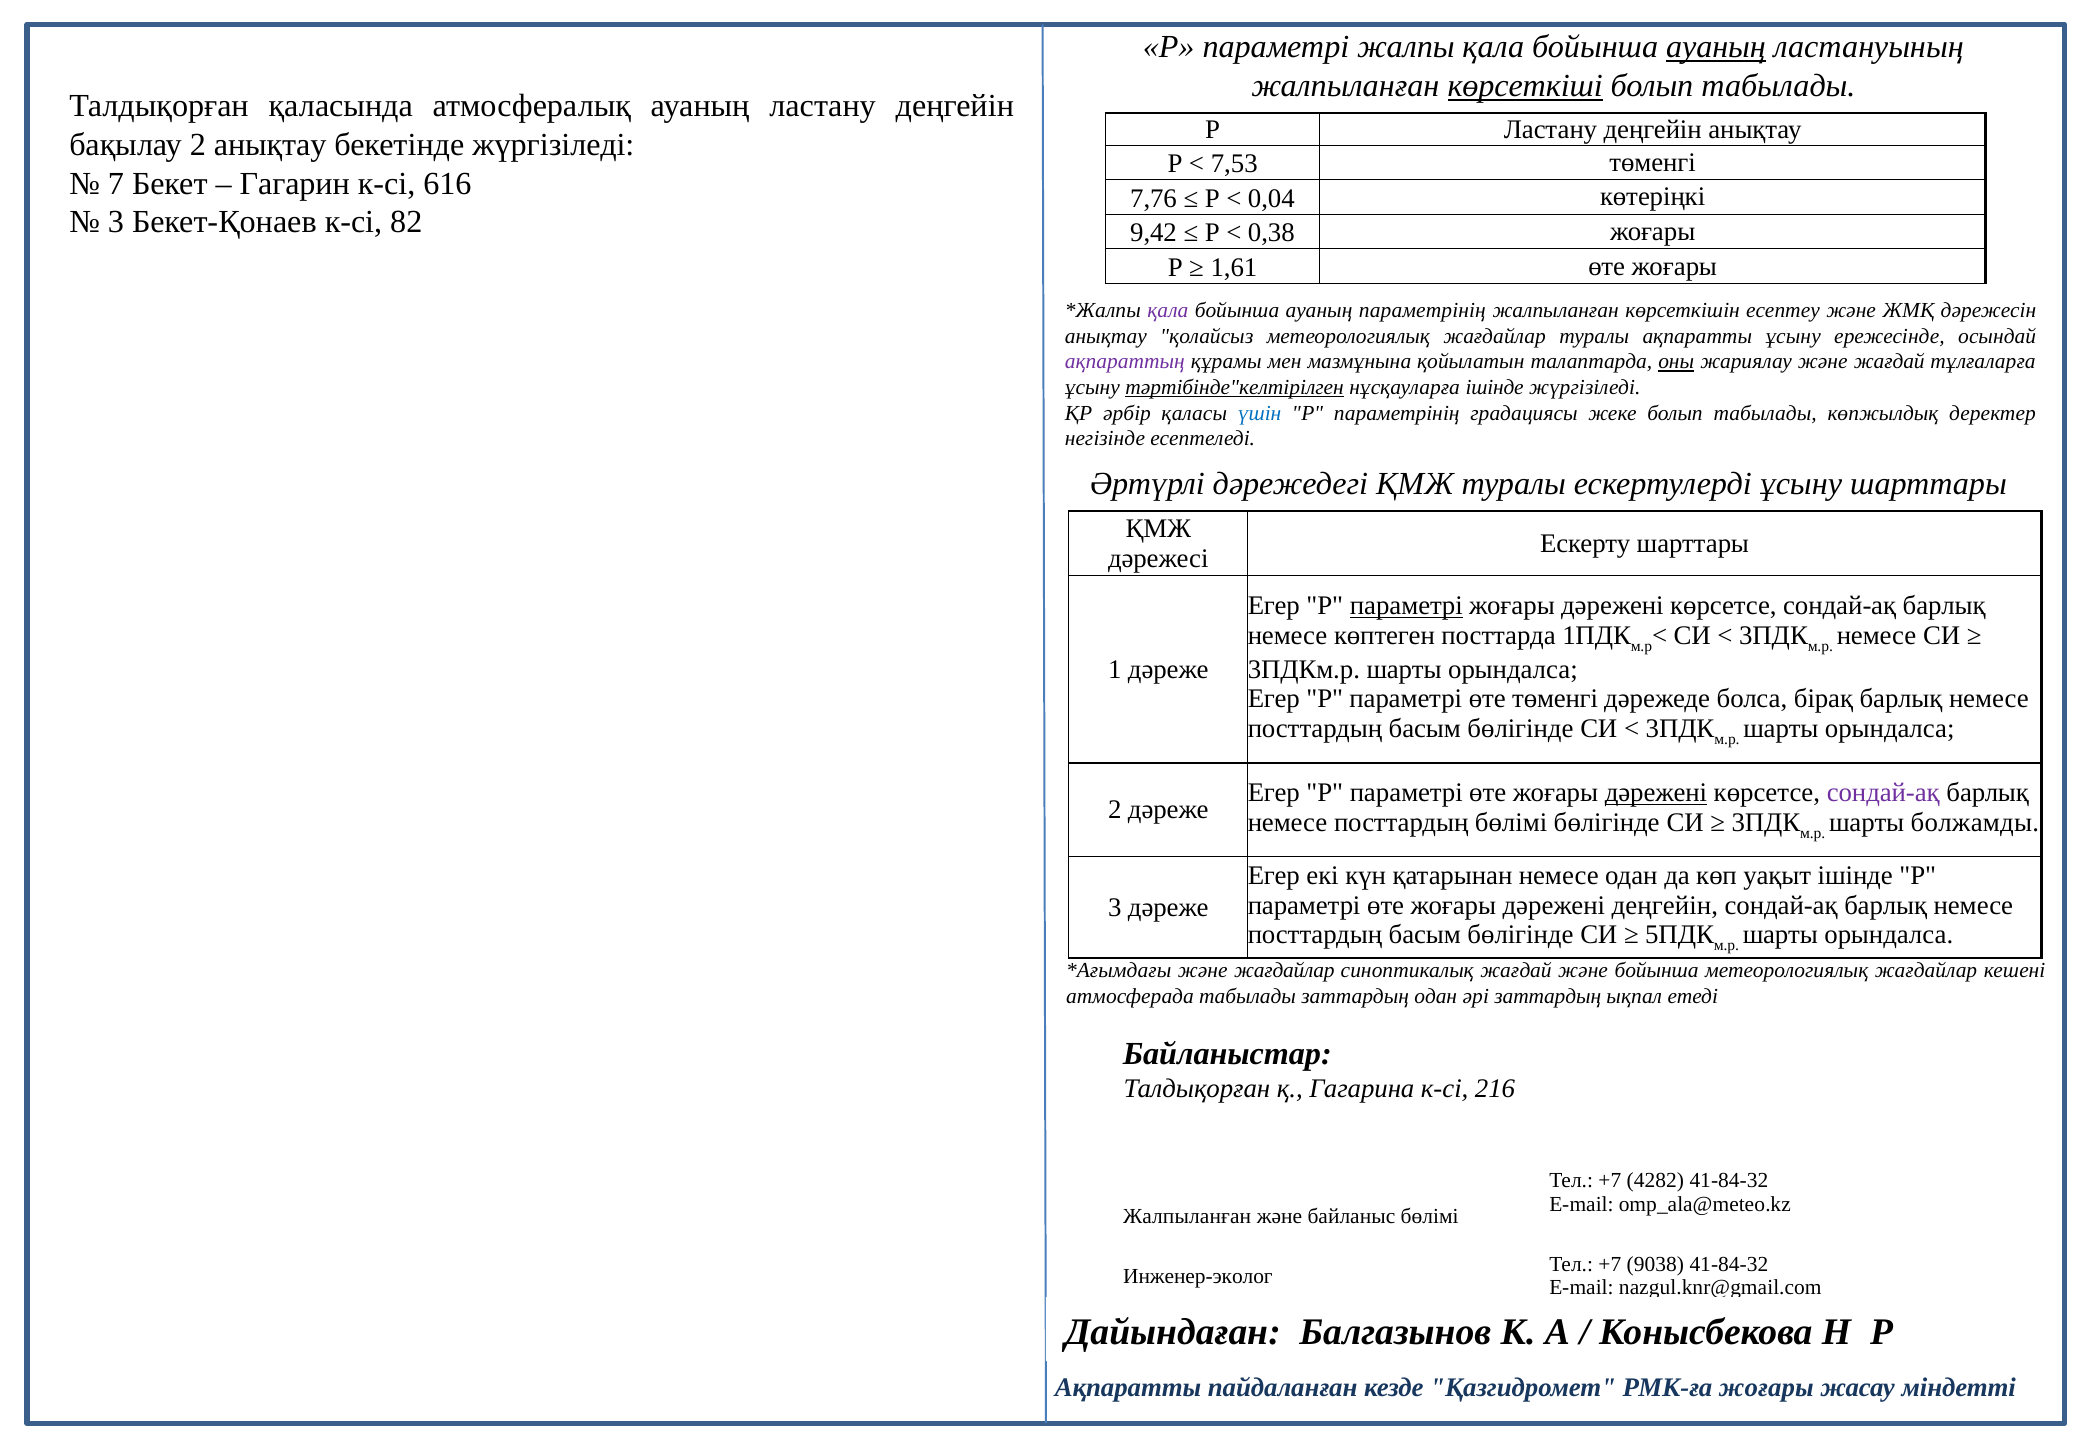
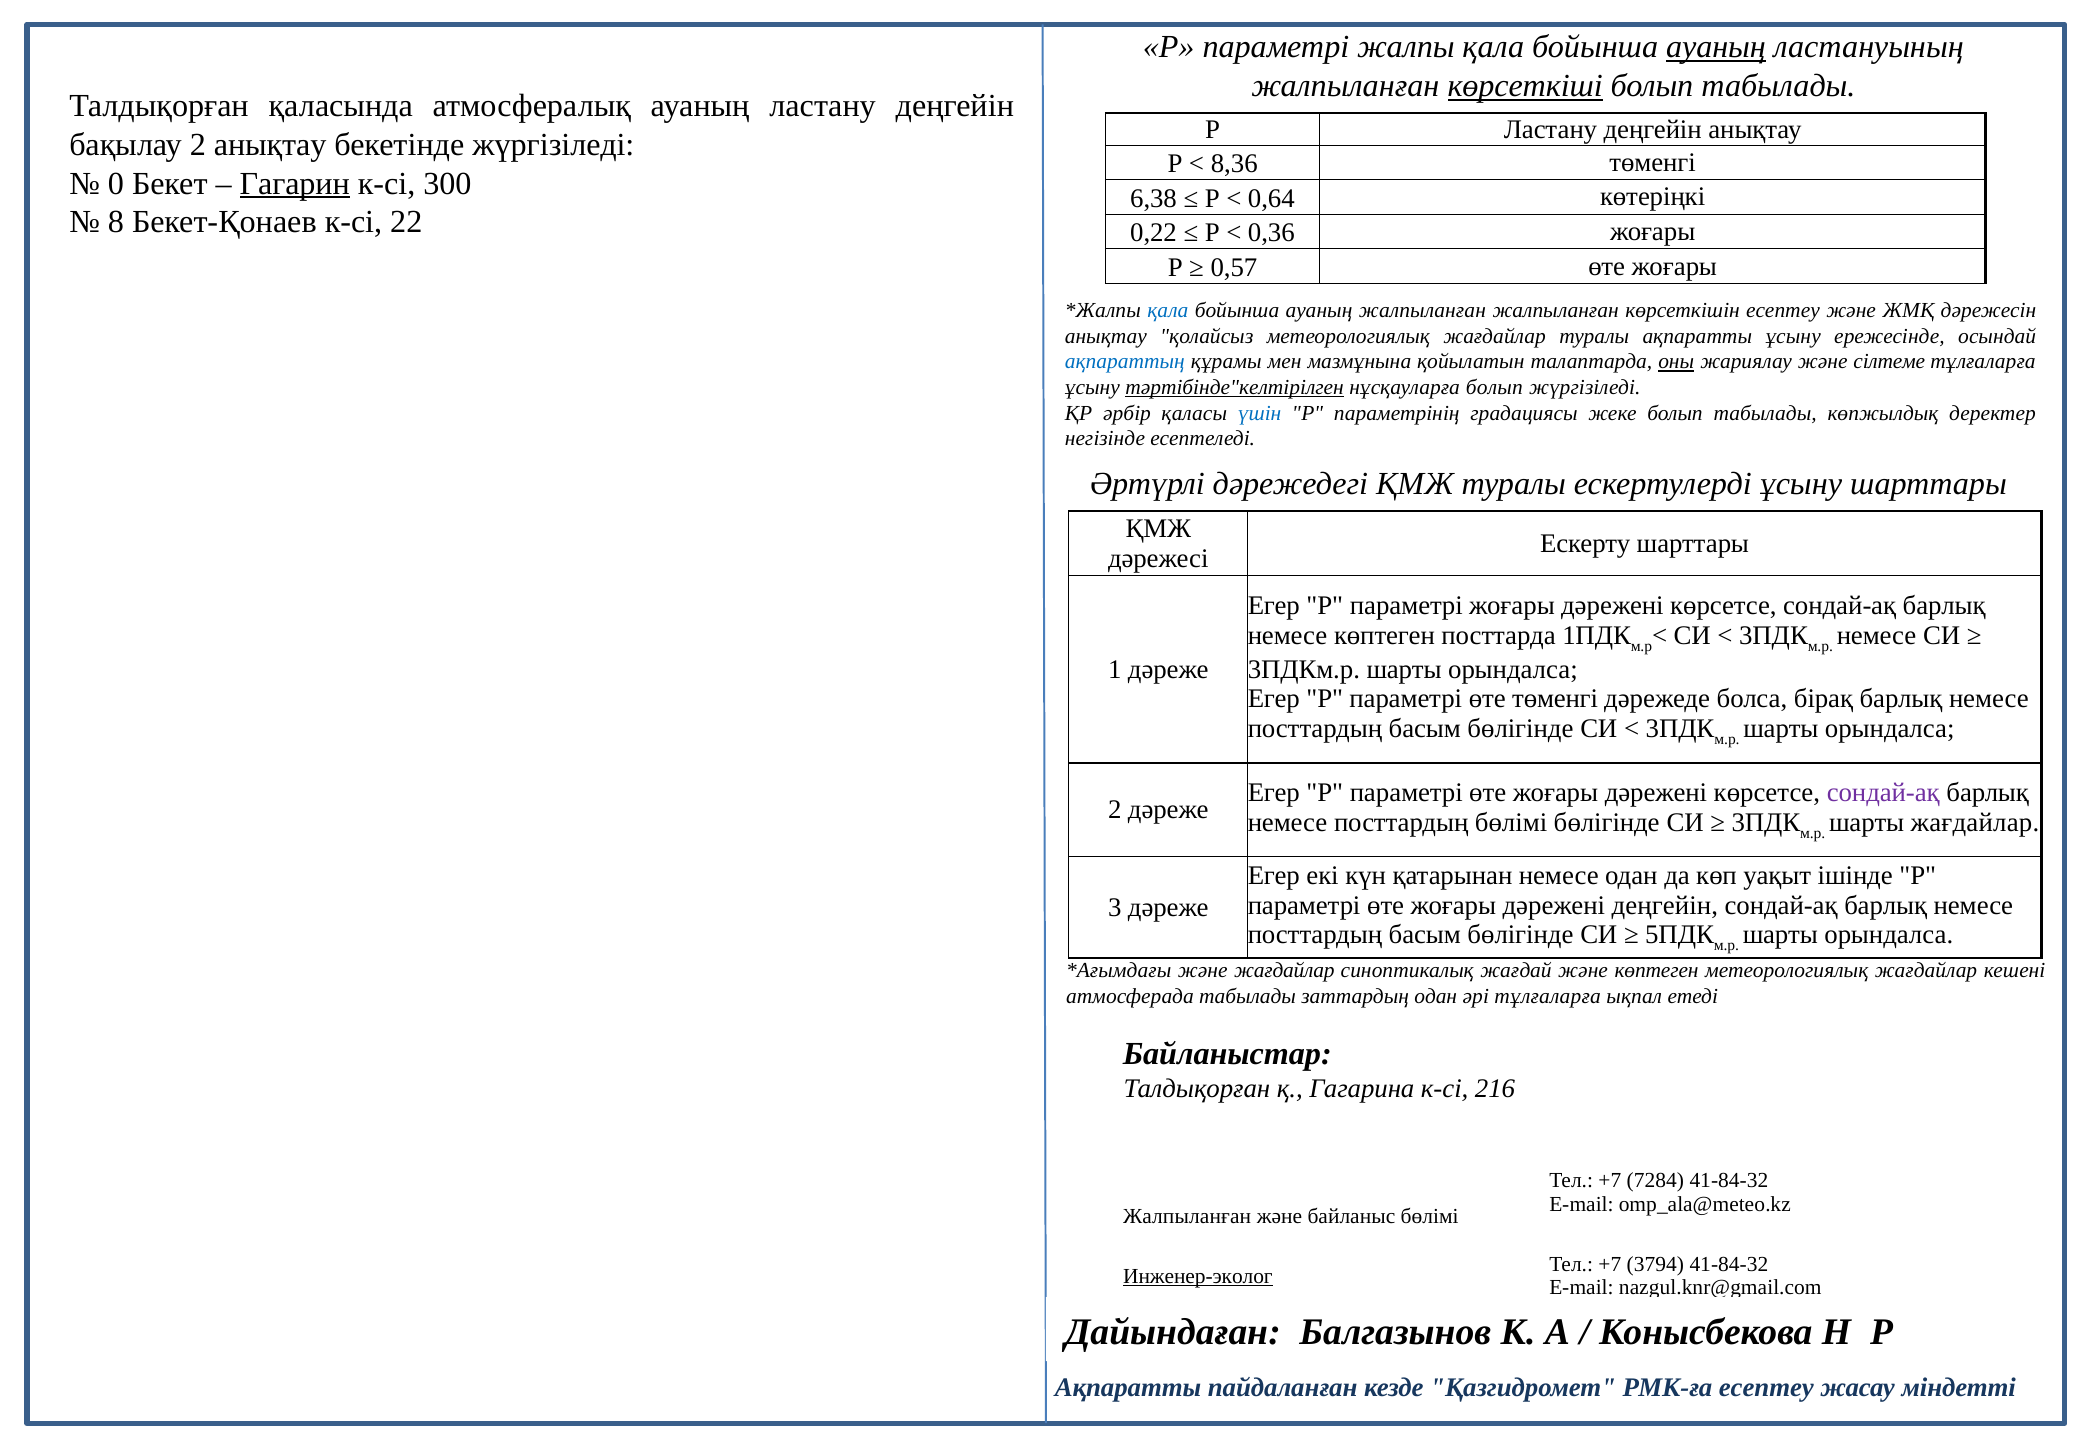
7,53: 7,53 -> 8,36
7: 7 -> 0
Гагарин underline: none -> present
616: 616 -> 300
7,76: 7,76 -> 6,38
0,04: 0,04 -> 0,64
3 at (116, 222): 3 -> 8
82: 82 -> 22
9,42: 9,42 -> 0,22
0,38: 0,38 -> 0,36
1,61: 1,61 -> 0,57
қала at (1168, 310) colour: purple -> blue
ауаның параметрінің: параметрінің -> жалпыланған
ақпараттың colour: purple -> blue
және жағдай: жағдай -> сілтеме
нұсқауларға ішінде: ішінде -> болып
параметрі at (1406, 606) underline: present -> none
дәрежені at (1656, 793) underline: present -> none
шарты болжамды: болжамды -> жағдайлар
және бойынша: бойынша -> көптеген
әрі заттардың: заттардың -> тұлғаларға
4282: 4282 -> 7284
9038: 9038 -> 3794
Инженер-эколог underline: none -> present
РМК-ға жоғары: жоғары -> есептеу
